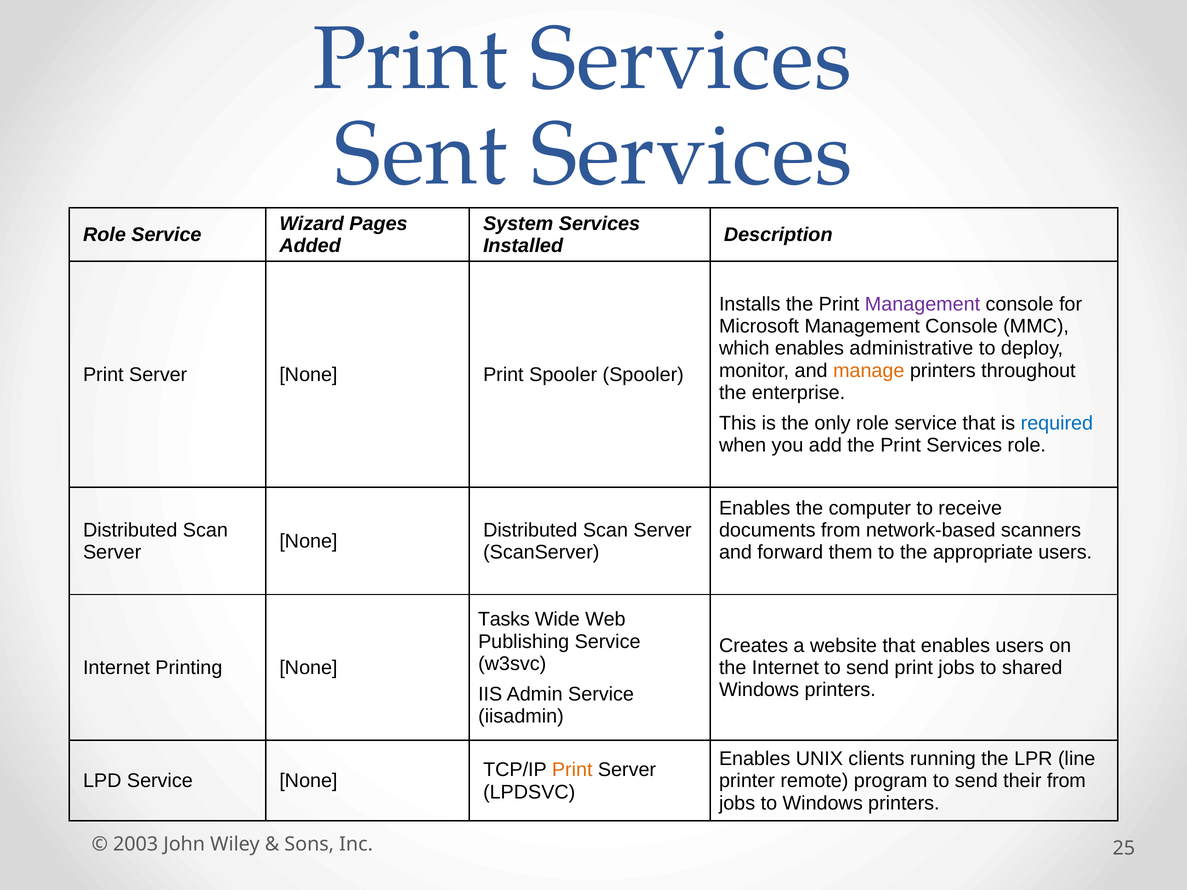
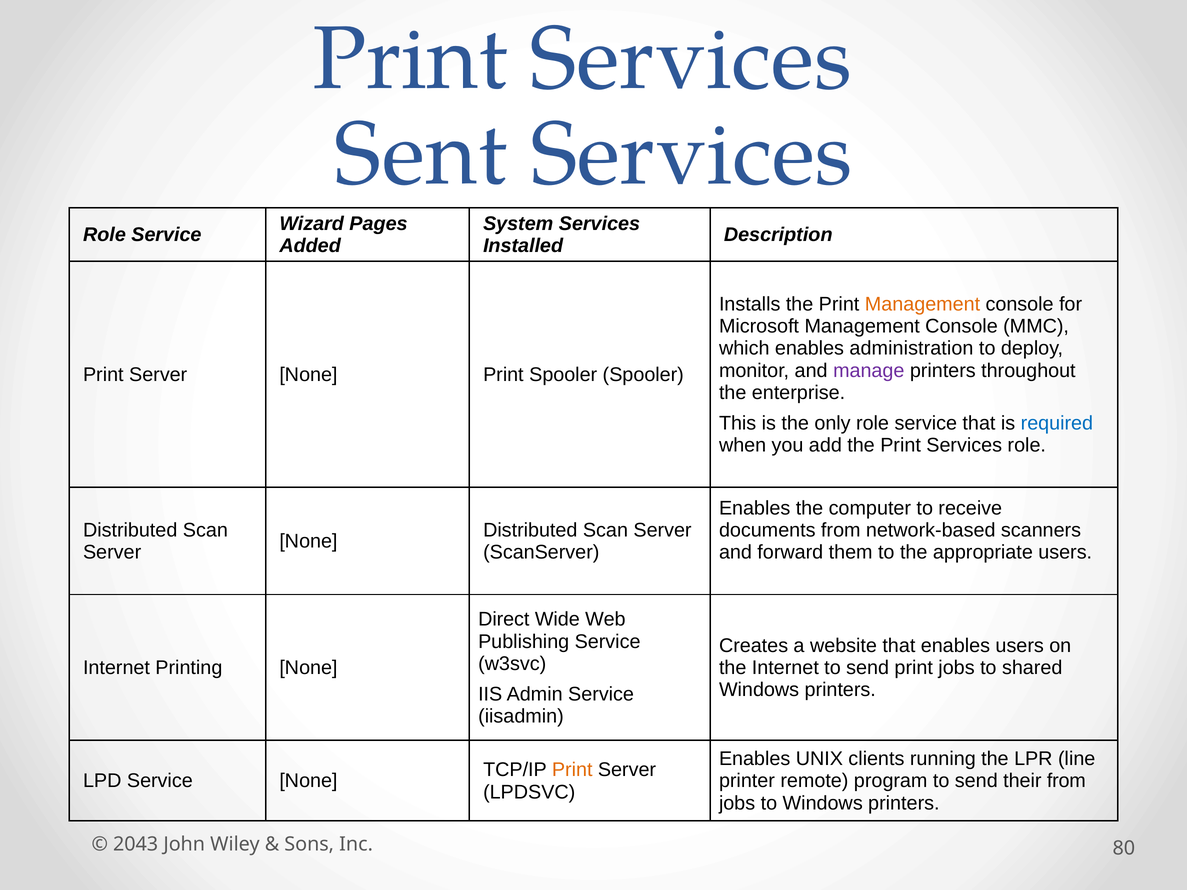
Management at (923, 304) colour: purple -> orange
administrative: administrative -> administration
manage colour: orange -> purple
Tasks: Tasks -> Direct
2003: 2003 -> 2043
25: 25 -> 80
